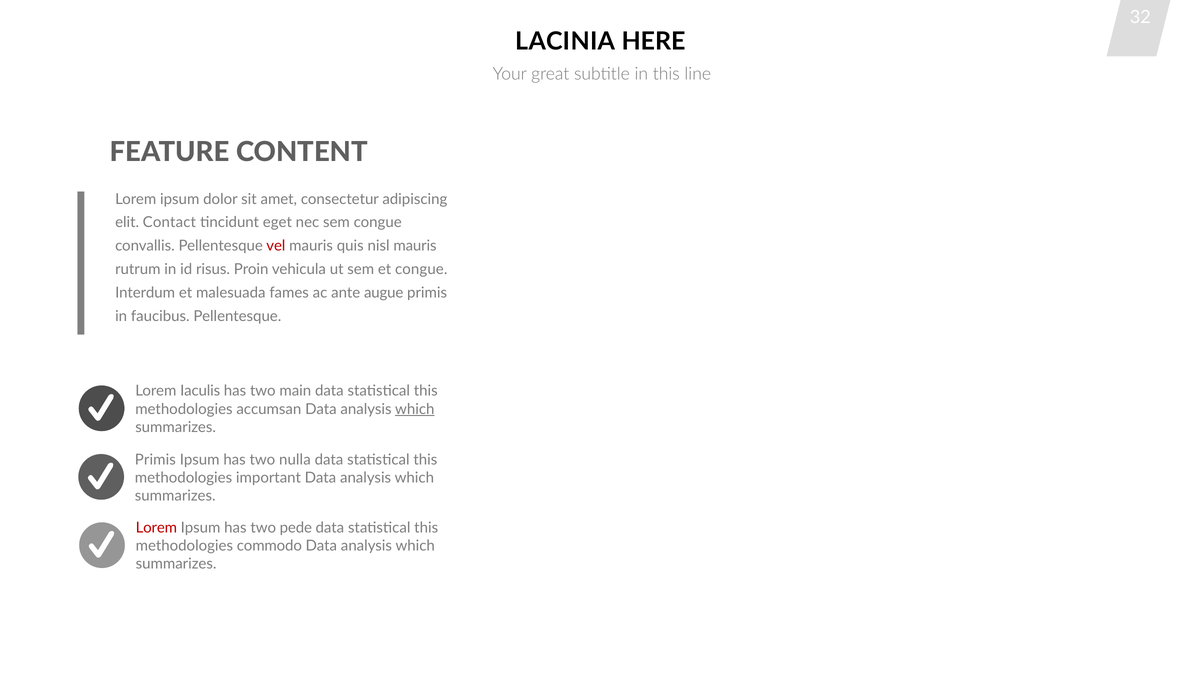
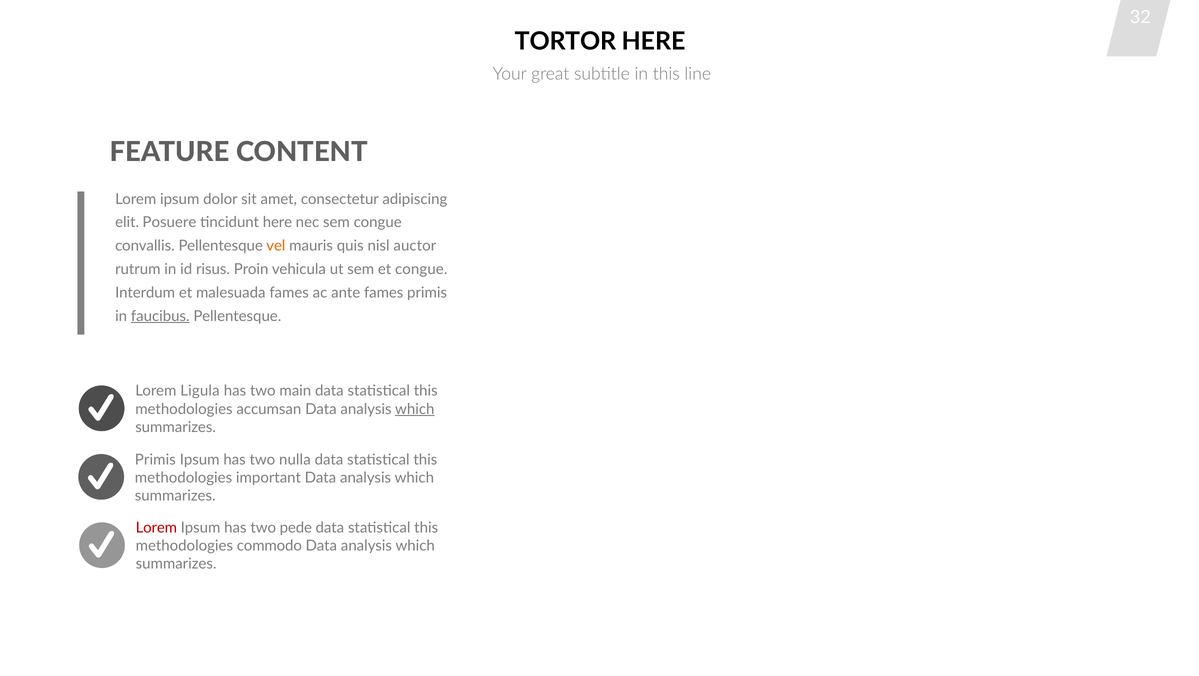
LACINIA: LACINIA -> TORTOR
Contact: Contact -> Posuere
tincidunt eget: eget -> here
vel colour: red -> orange
nisl mauris: mauris -> auctor
ante augue: augue -> fames
faucibus underline: none -> present
Iaculis: Iaculis -> Ligula
